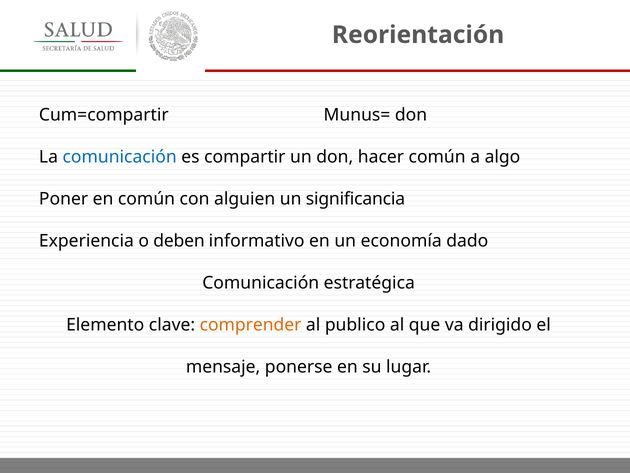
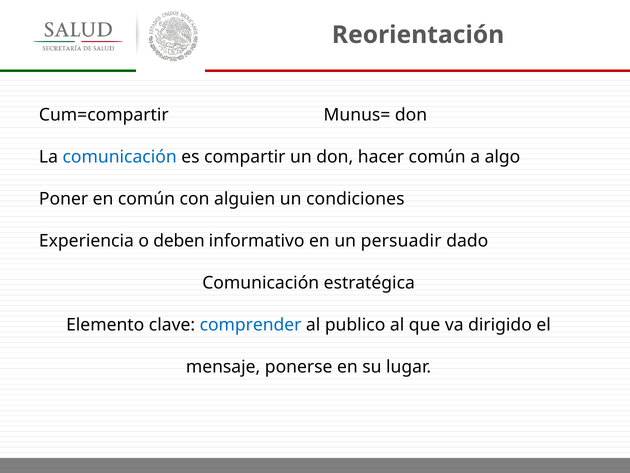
significancia: significancia -> condiciones
economía: economía -> persuadir
comprender colour: orange -> blue
